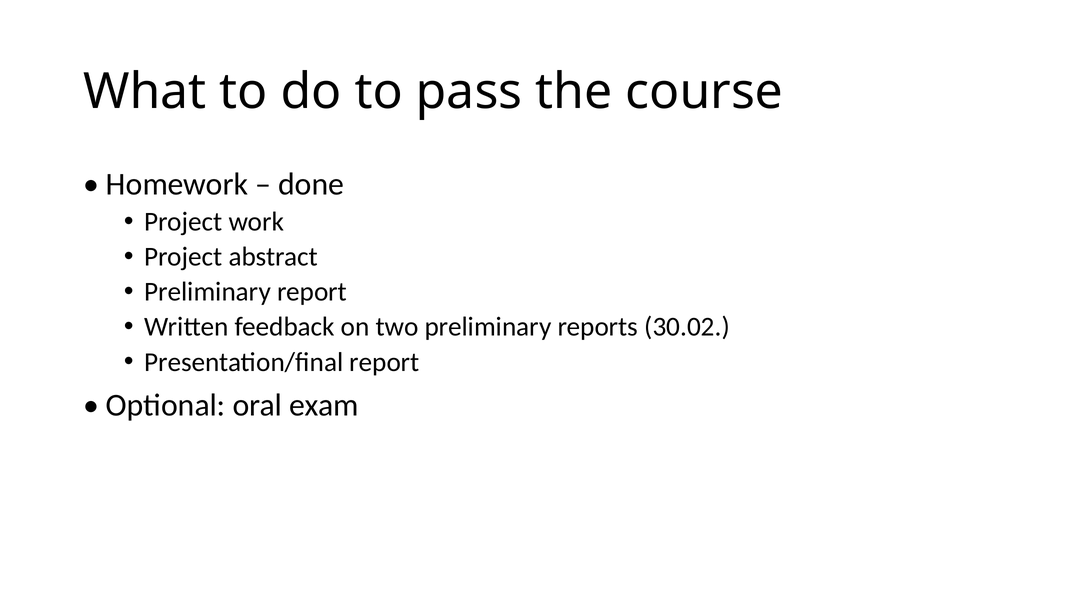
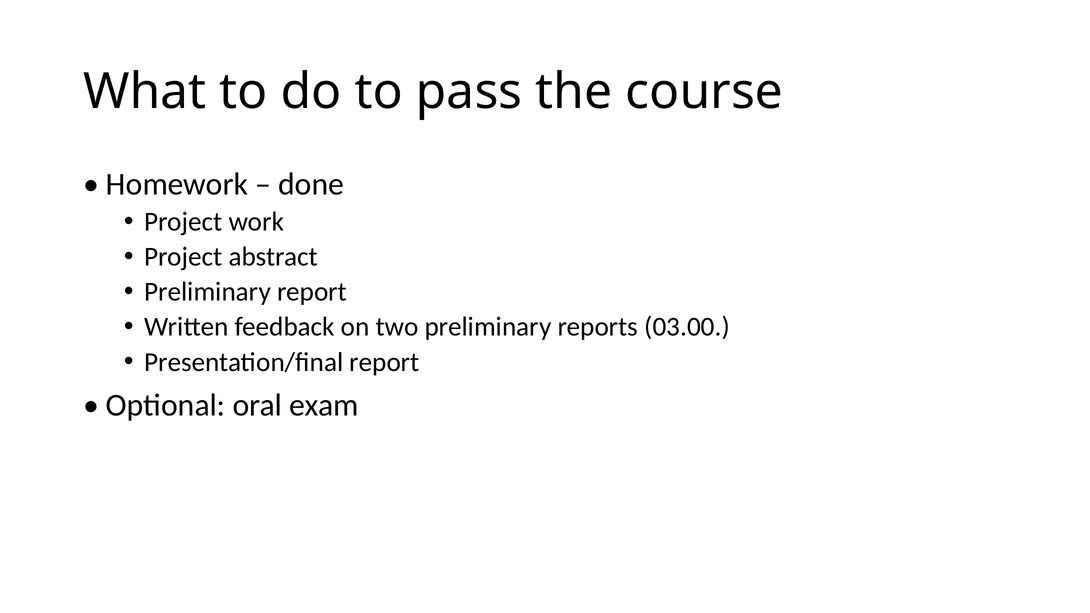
30.02: 30.02 -> 03.00
